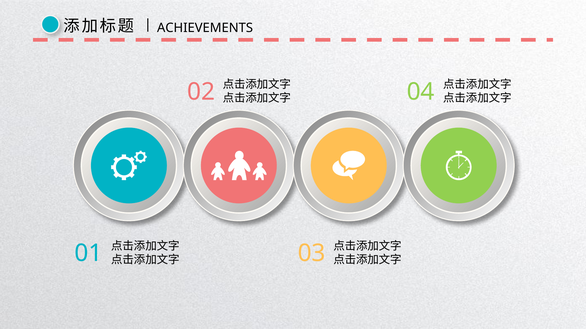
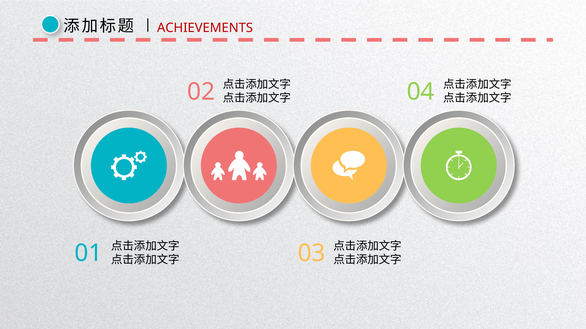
ACHIEVEMENTS colour: black -> red
